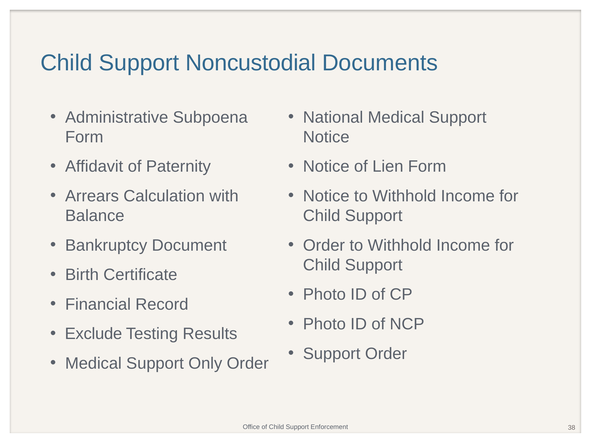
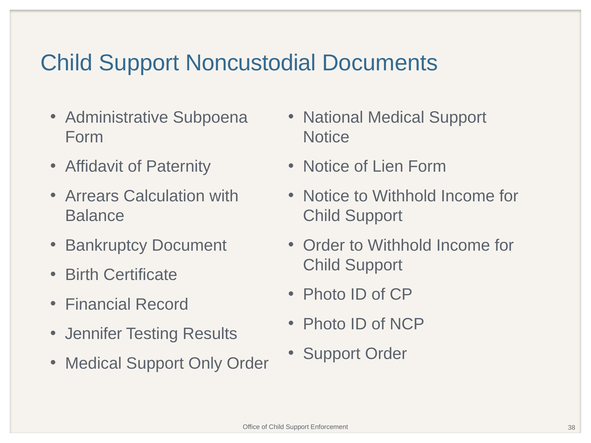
Exclude: Exclude -> Jennifer
